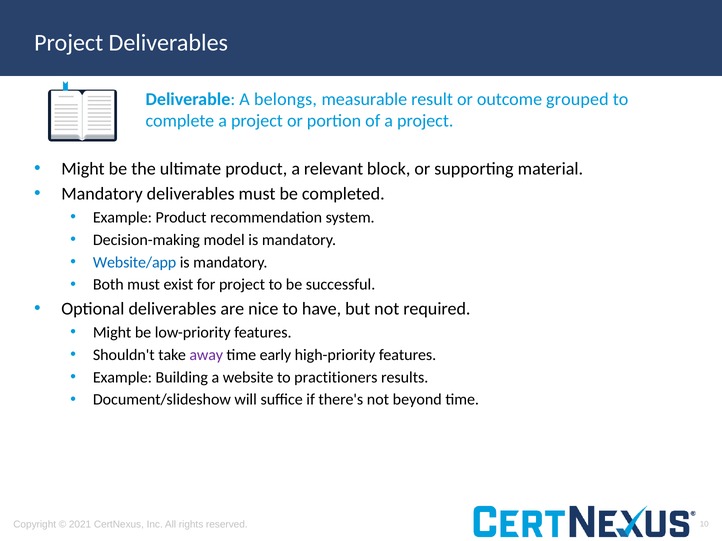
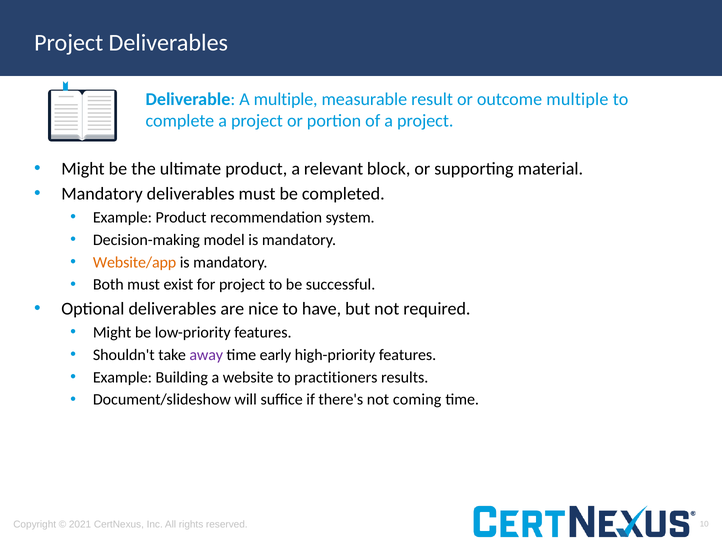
A belongs: belongs -> multiple
outcome grouped: grouped -> multiple
Website/app colour: blue -> orange
beyond: beyond -> coming
